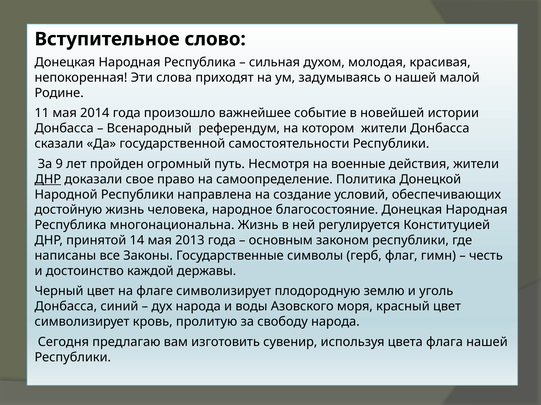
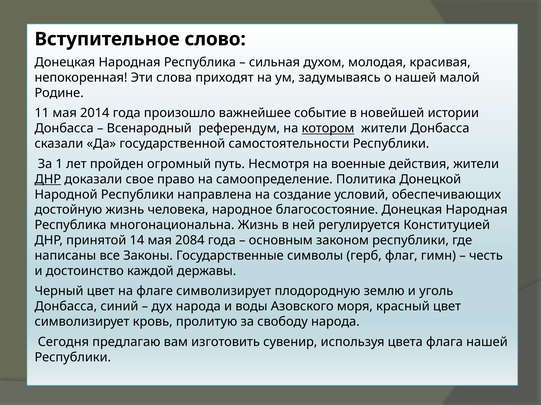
котором underline: none -> present
9: 9 -> 1
2013: 2013 -> 2084
